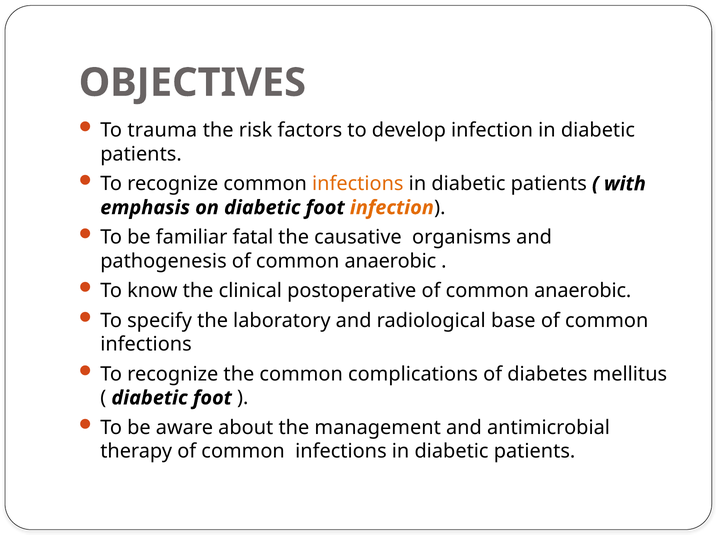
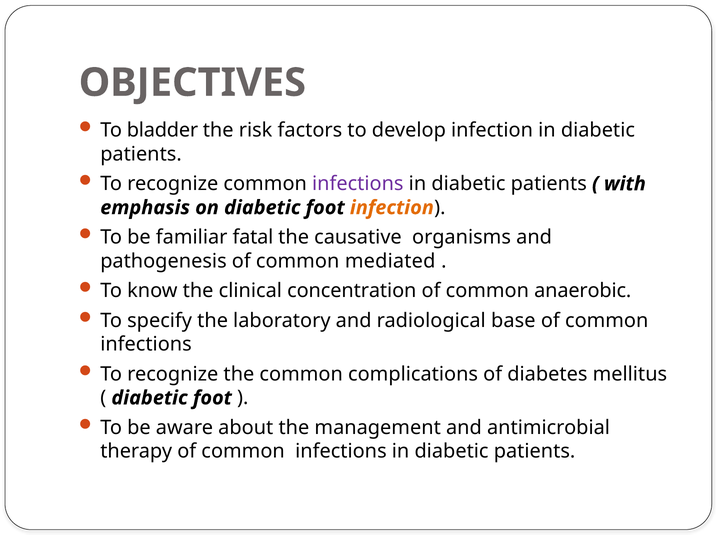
trauma: trauma -> bladder
infections at (358, 184) colour: orange -> purple
pathogenesis of common anaerobic: anaerobic -> mediated
postoperative: postoperative -> concentration
